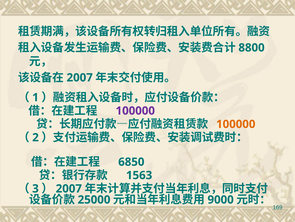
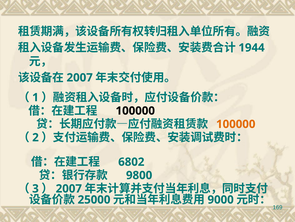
8800: 8800 -> 1944
100000 at (135, 110) colour: purple -> black
6850: 6850 -> 6802
1563: 1563 -> 9800
